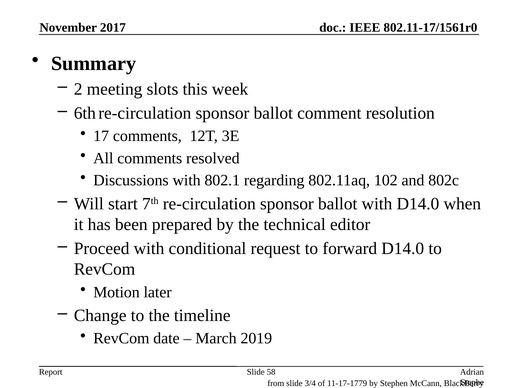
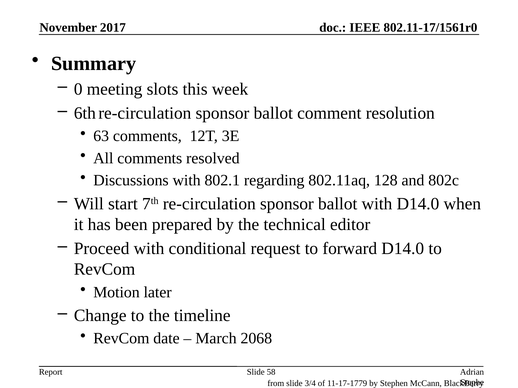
2: 2 -> 0
17: 17 -> 63
102: 102 -> 128
2019: 2019 -> 2068
